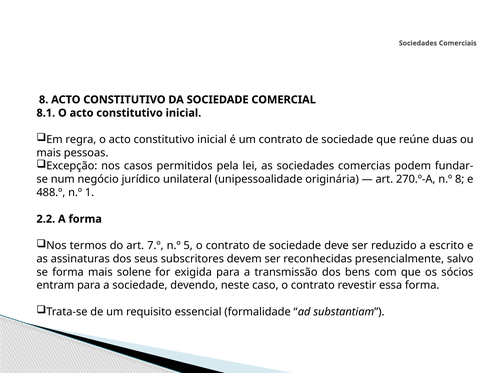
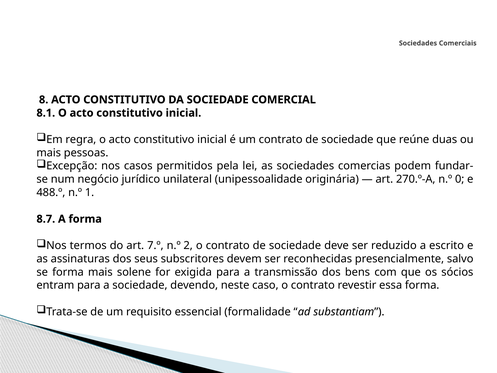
n.º 8: 8 -> 0
2.2: 2.2 -> 8.7
5: 5 -> 2
